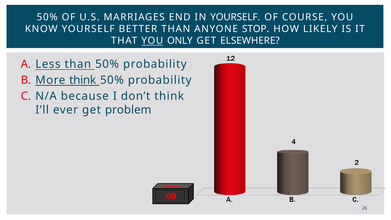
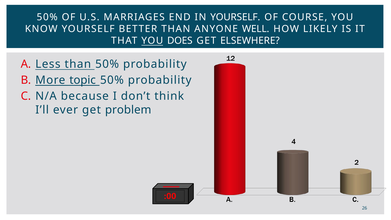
STOP: STOP -> WELL
ONLY: ONLY -> DOES
More think: think -> topic
